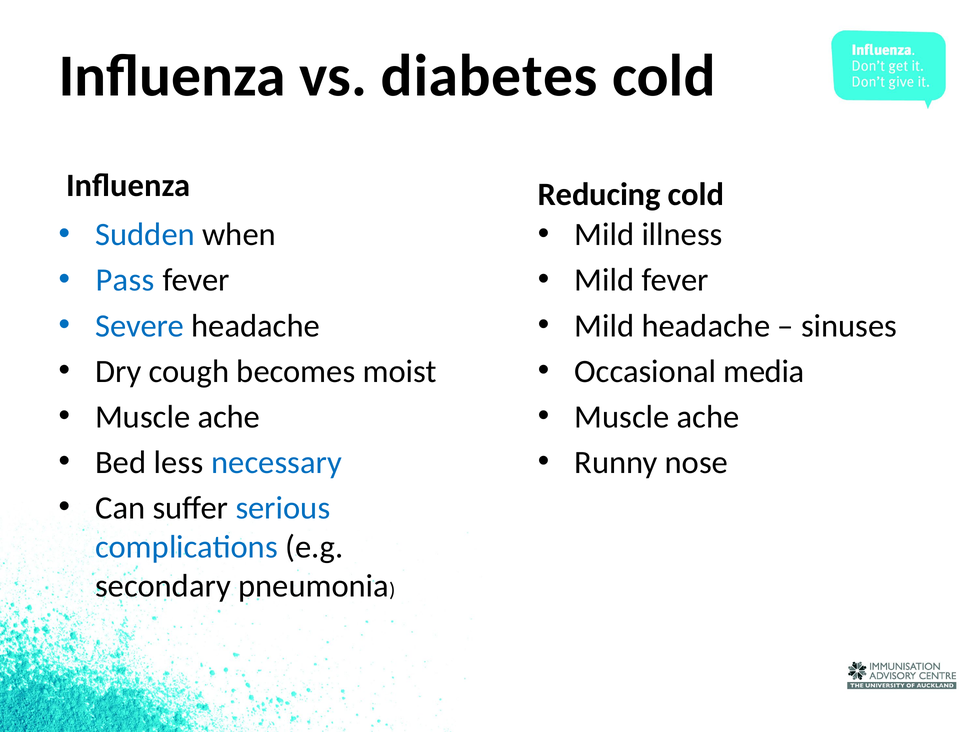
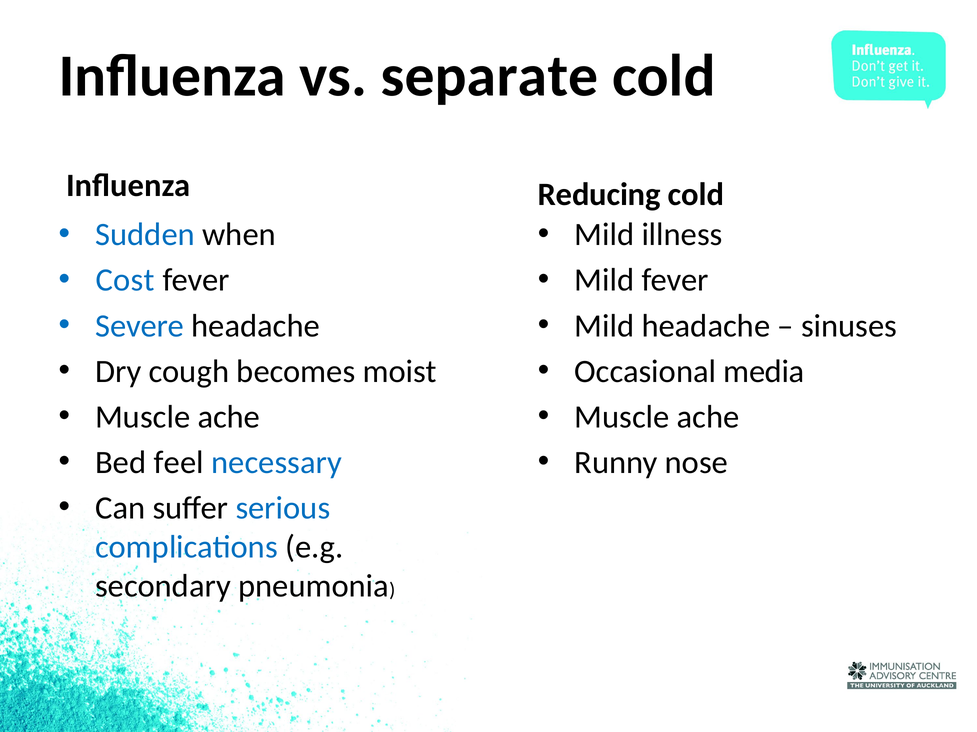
diabetes: diabetes -> separate
Pass: Pass -> Cost
less: less -> feel
